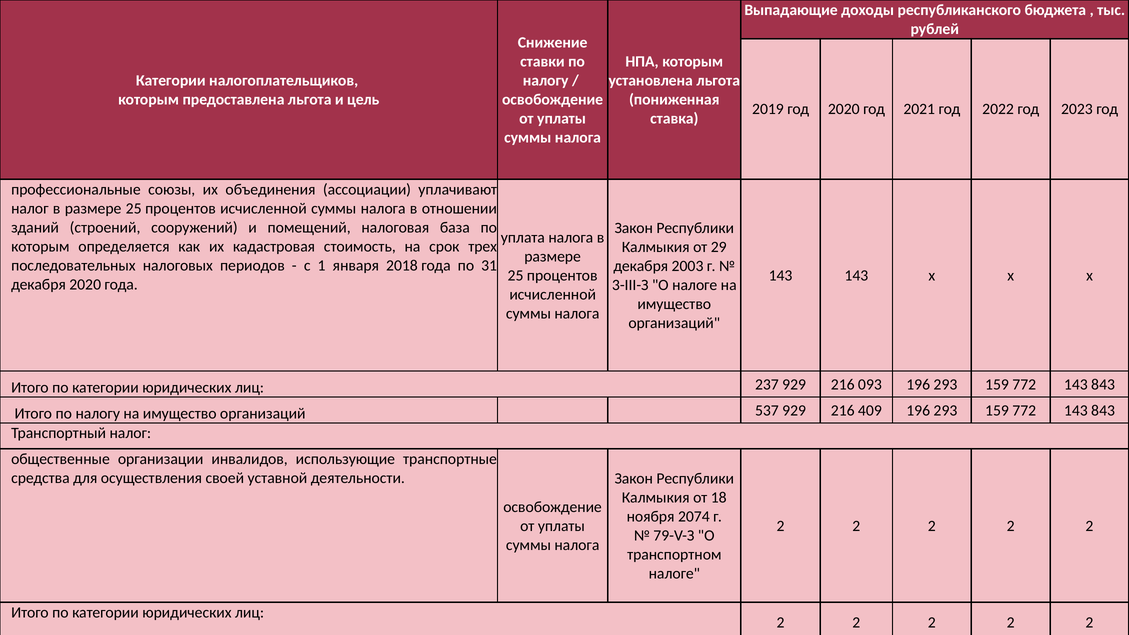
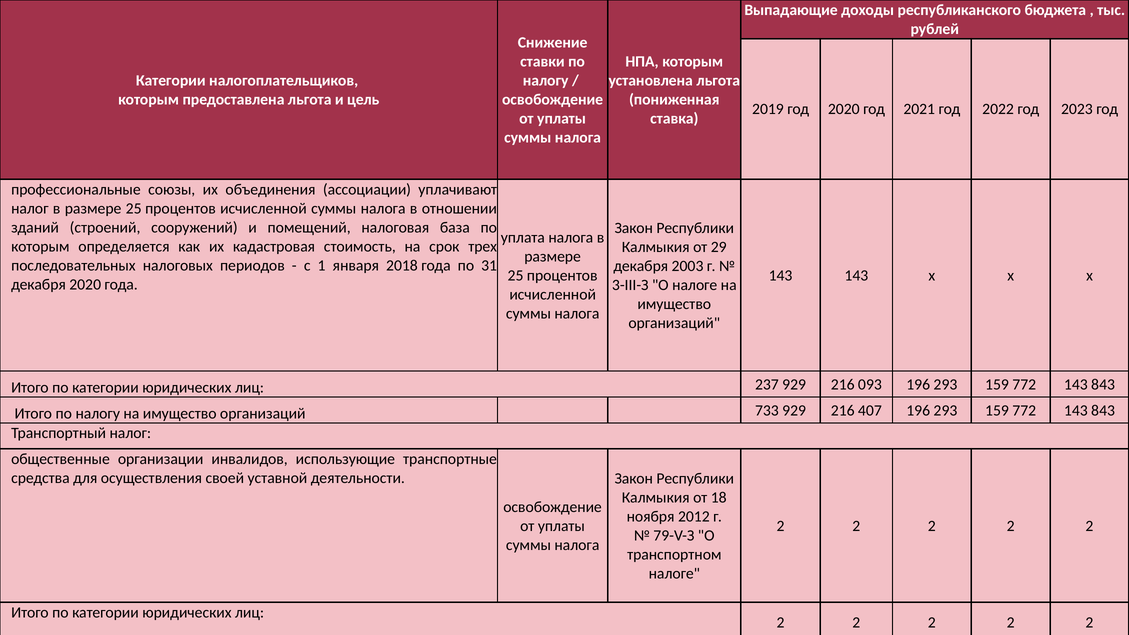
537: 537 -> 733
409: 409 -> 407
2074: 2074 -> 2012
